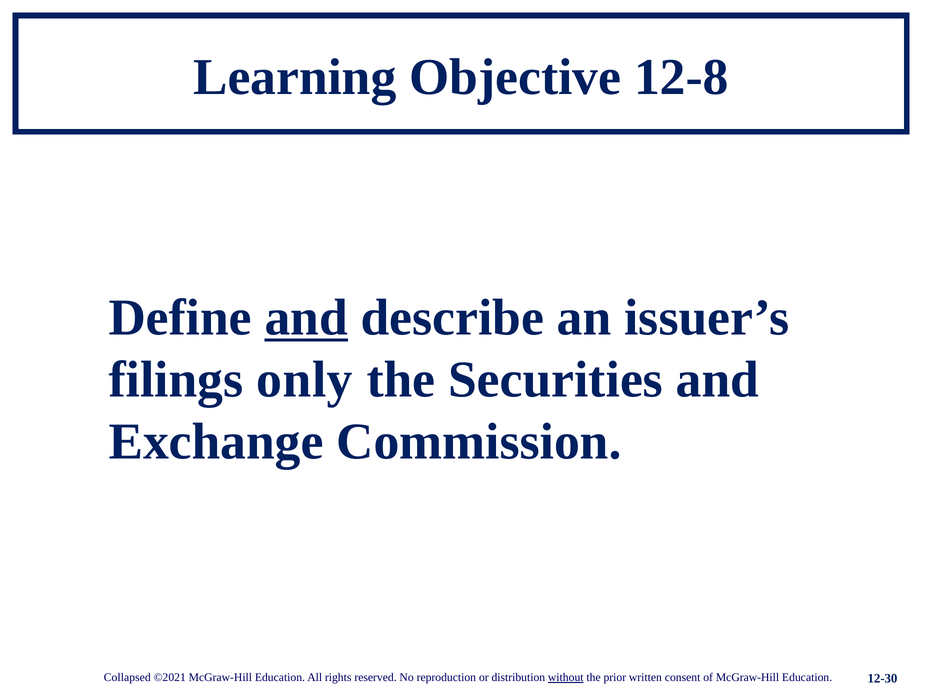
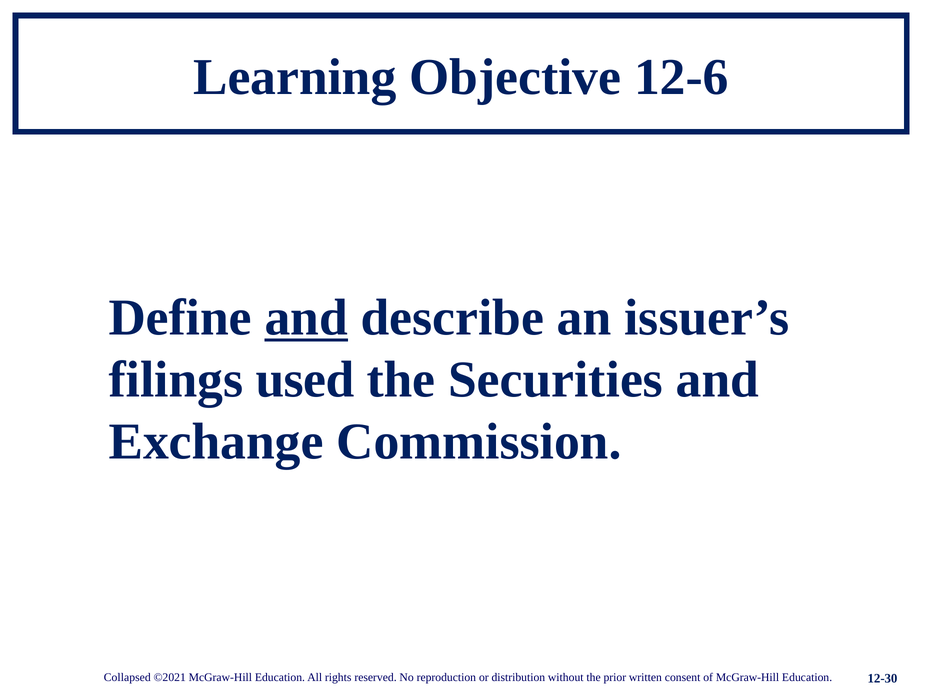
12-8: 12-8 -> 12-6
only: only -> used
without underline: present -> none
